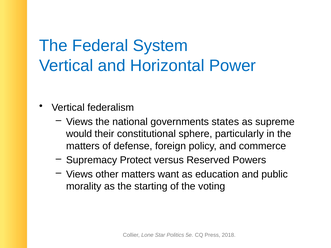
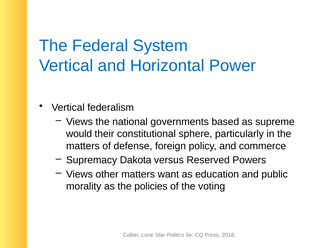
states: states -> based
Protect: Protect -> Dakota
starting: starting -> policies
